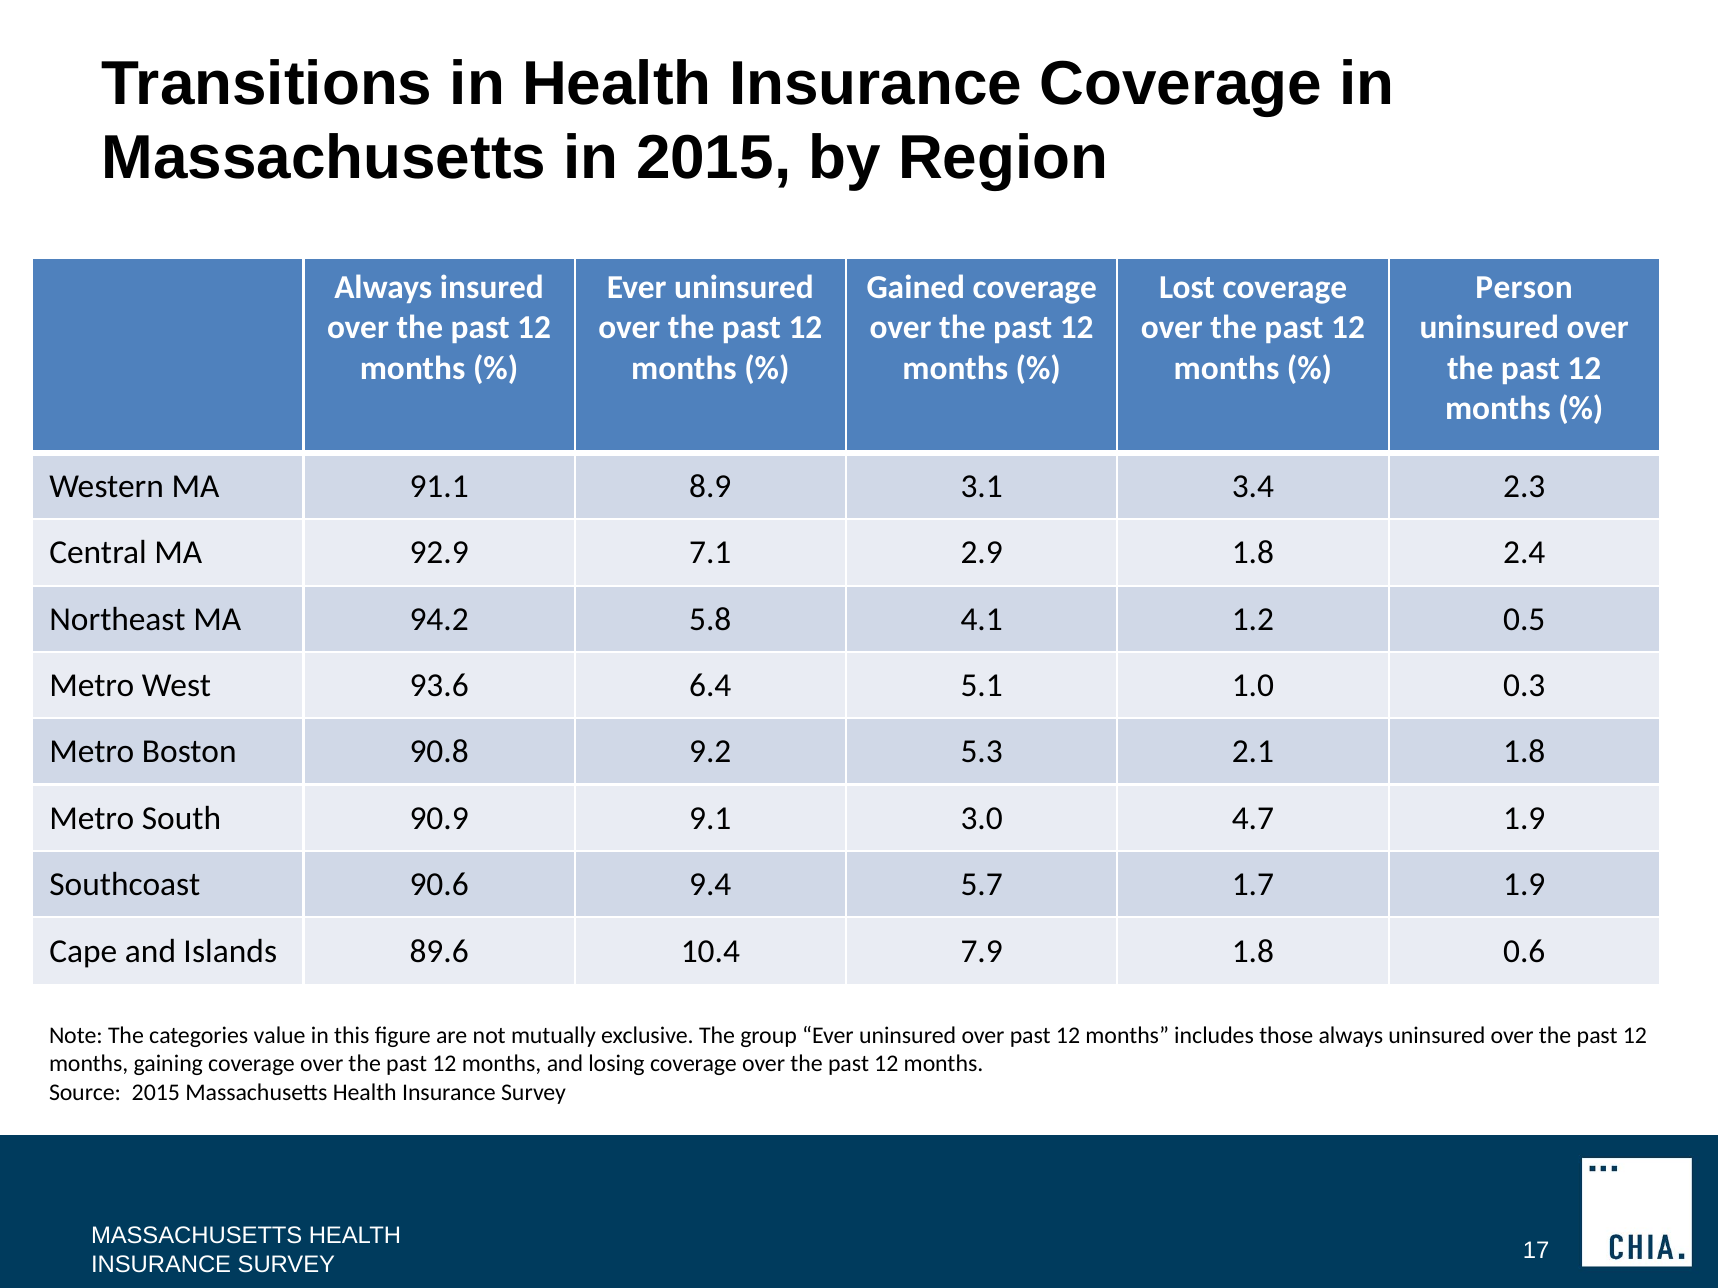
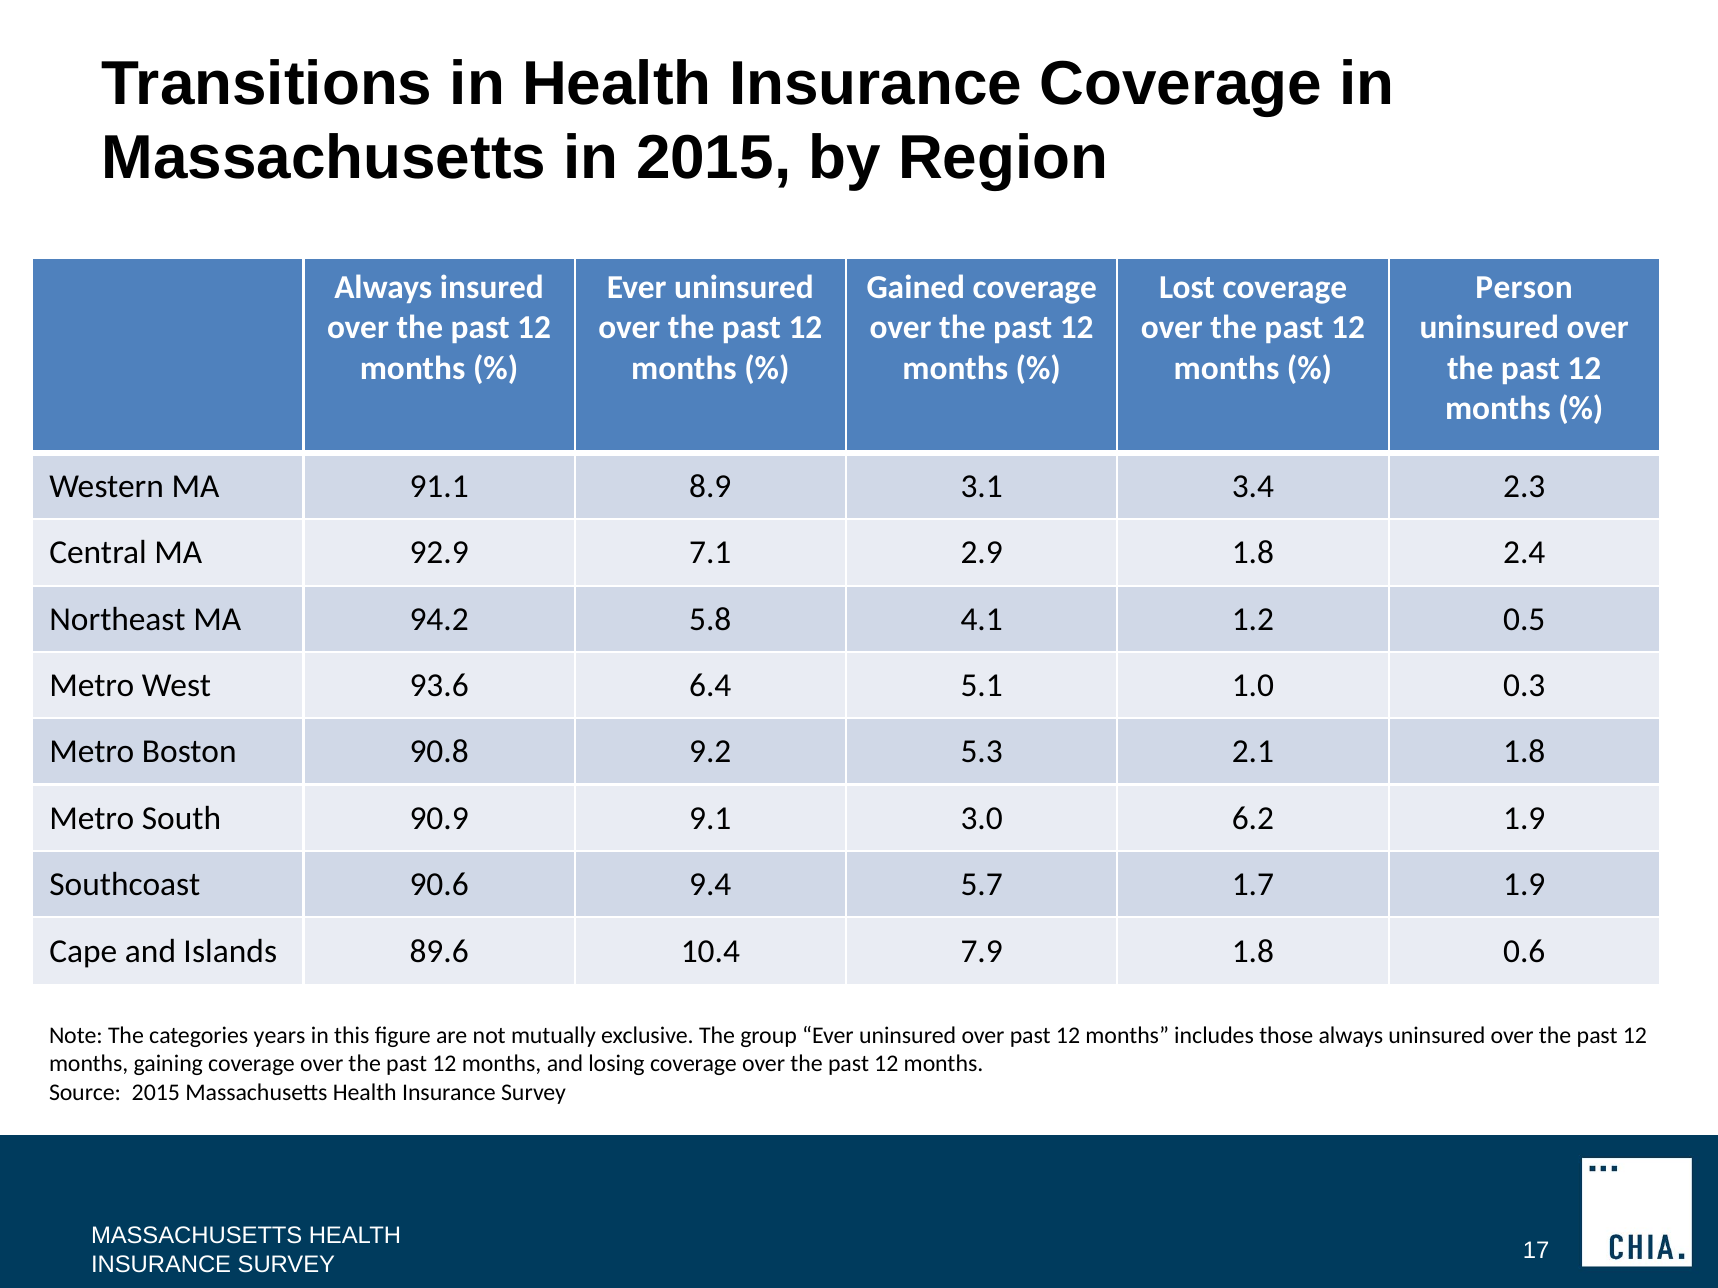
4.7: 4.7 -> 6.2
value: value -> years
